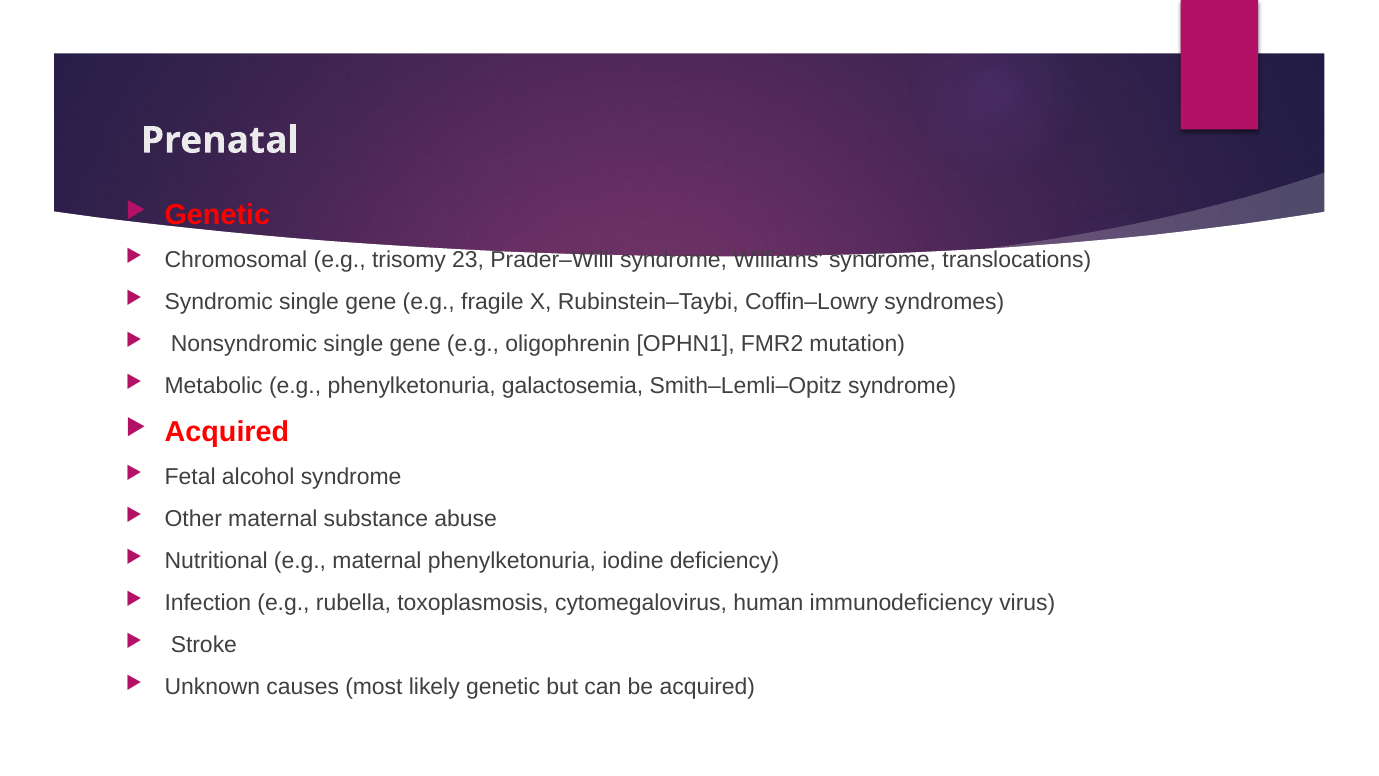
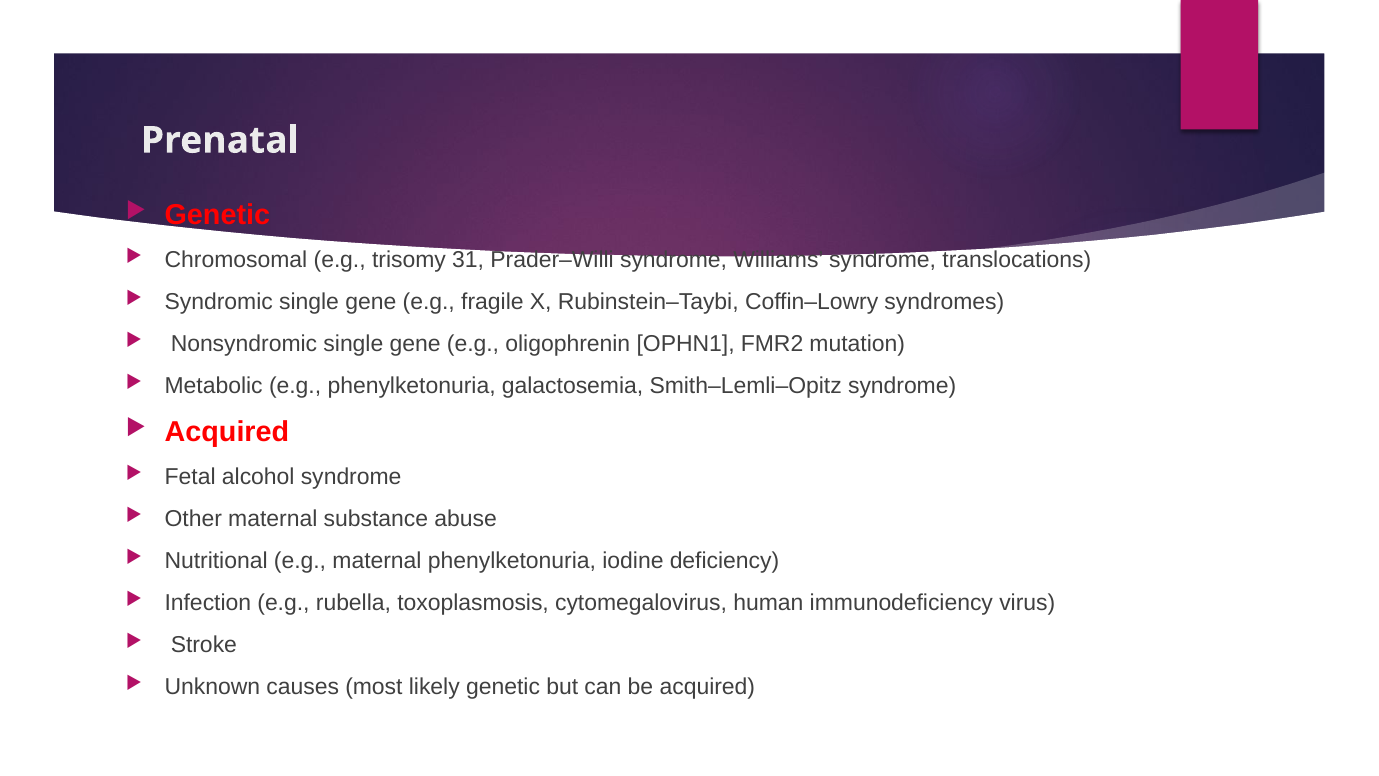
23: 23 -> 31
